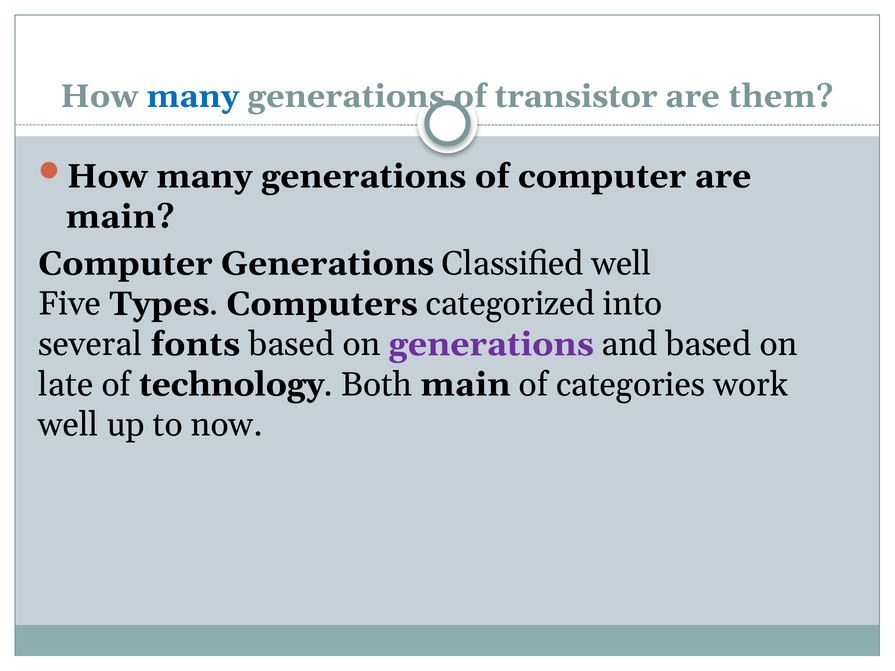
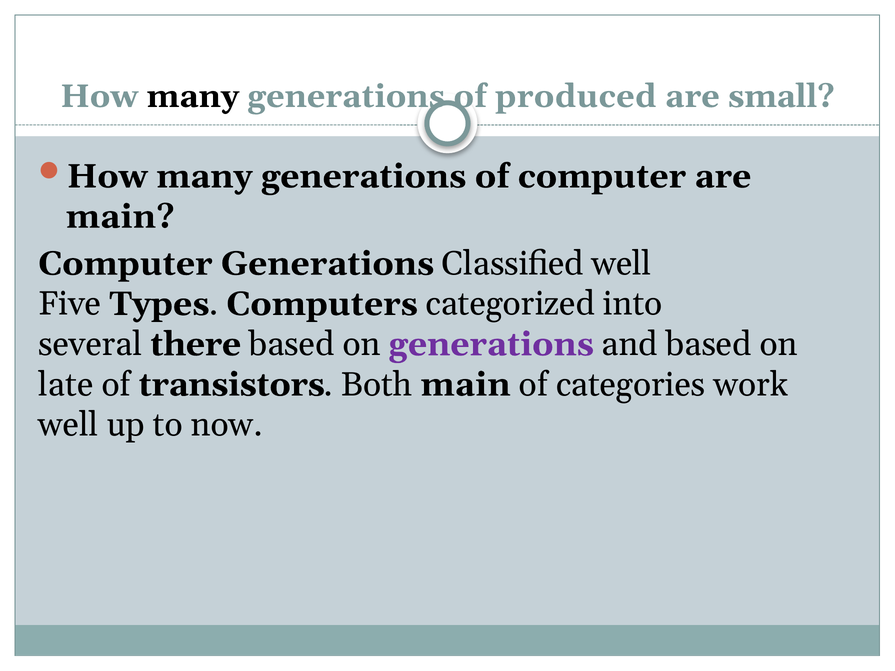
many at (193, 96) colour: blue -> black
transistor: transistor -> produced
them: them -> small
fonts: fonts -> there
technology: technology -> transistors
